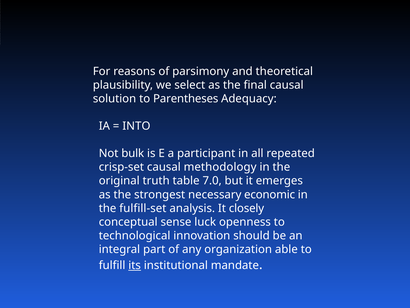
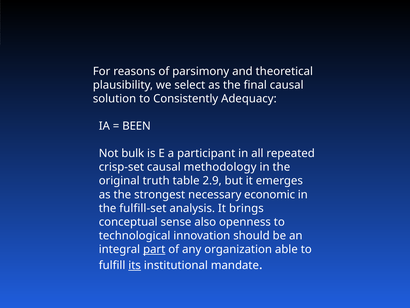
Parentheses: Parentheses -> Consistently
INTO: INTO -> BEEN
7.0: 7.0 -> 2.9
closely: closely -> brings
luck: luck -> also
part underline: none -> present
